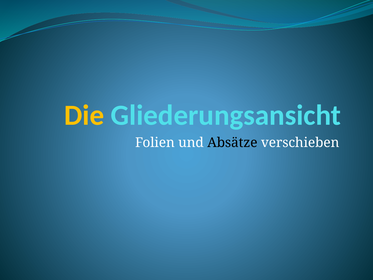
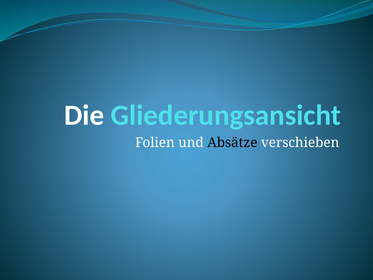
Die colour: yellow -> white
